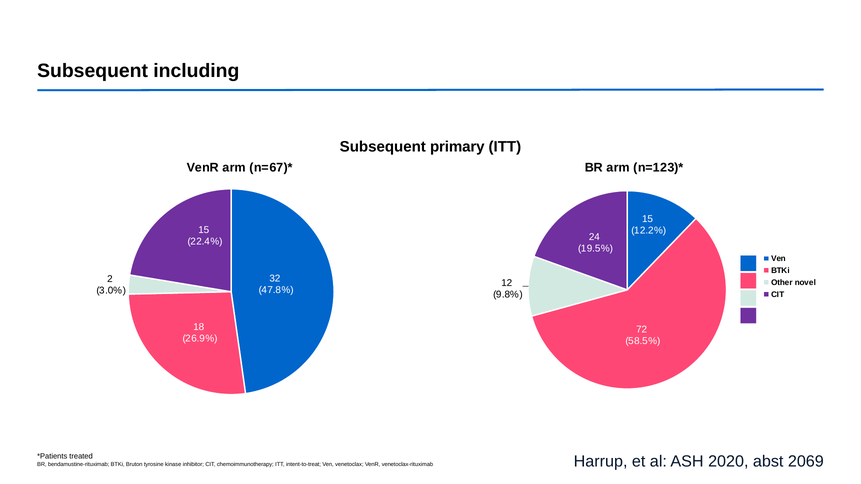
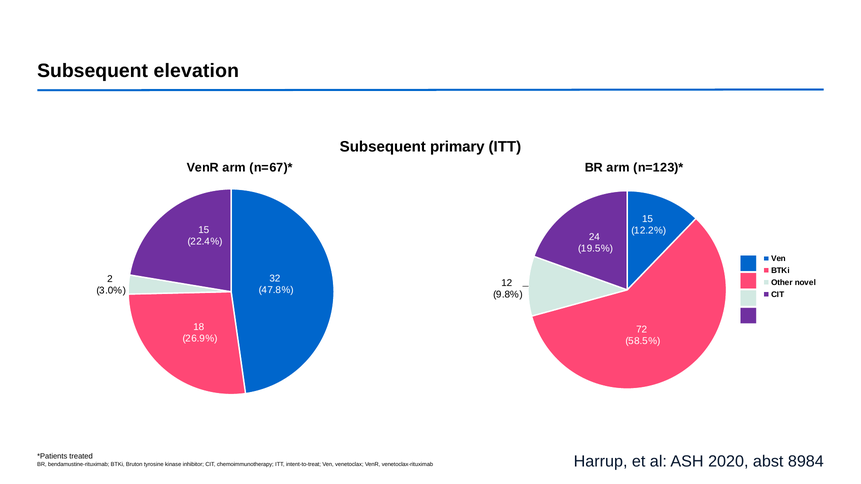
including: including -> elevation
2069: 2069 -> 8984
